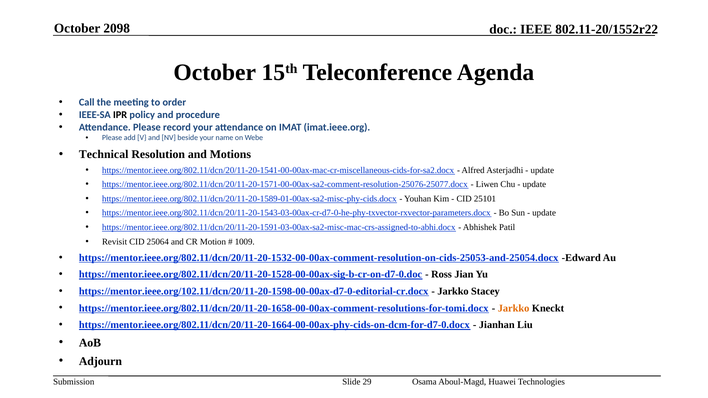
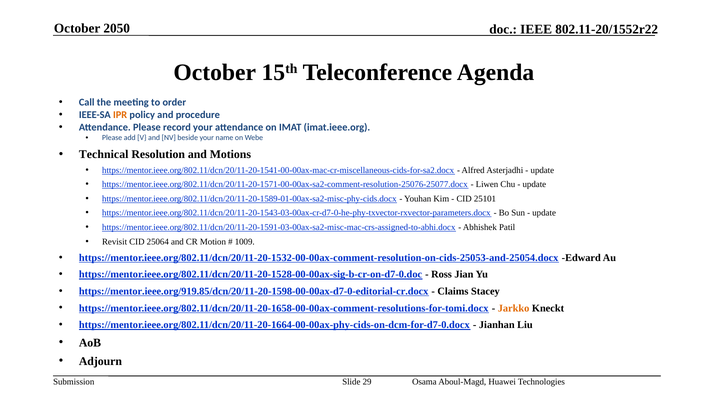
2098: 2098 -> 2050
IPR colour: black -> orange
https://mentor.ieee.org/102.11/dcn/20/11-20-1598-00-00ax-d7-0-editorial-cr.docx: https://mentor.ieee.org/102.11/dcn/20/11-20-1598-00-00ax-d7-0-editorial-cr.docx -> https://mentor.ieee.org/919.85/dcn/20/11-20-1598-00-00ax-d7-0-editorial-cr.docx
Jarkko at (453, 291): Jarkko -> Claims
